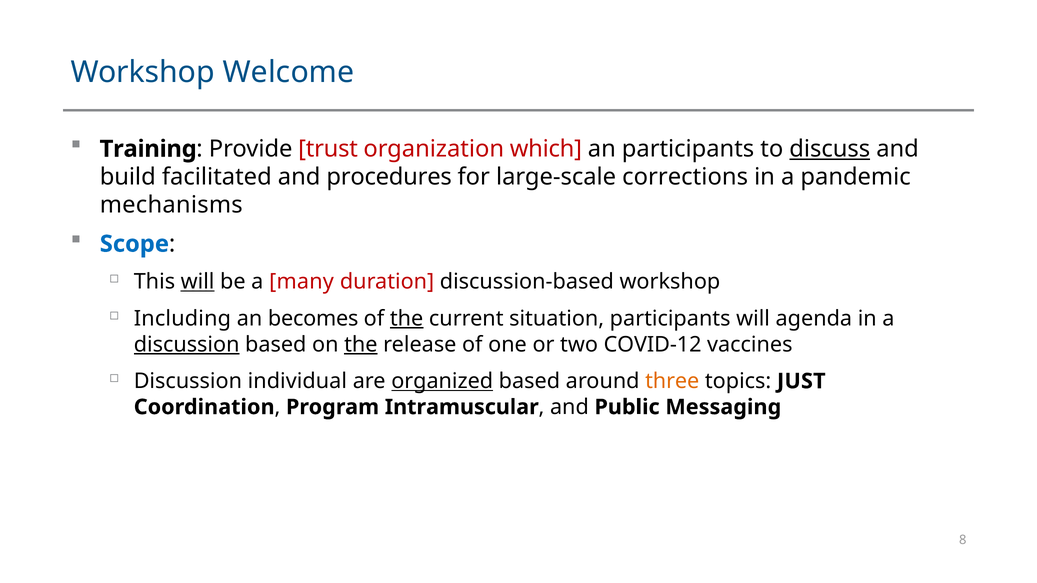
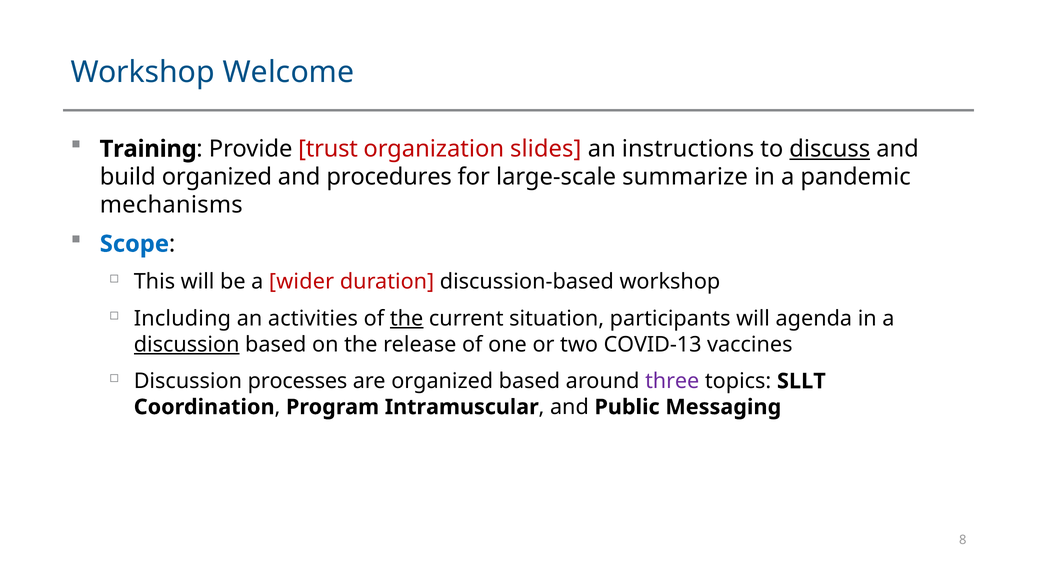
which: which -> slides
an participants: participants -> instructions
build facilitated: facilitated -> organized
corrections: corrections -> summarize
will at (198, 282) underline: present -> none
many: many -> wider
becomes: becomes -> activities
the at (361, 345) underline: present -> none
COVID-12: COVID-12 -> COVID-13
individual: individual -> processes
organized at (442, 381) underline: present -> none
three colour: orange -> purple
JUST: JUST -> SLLT
